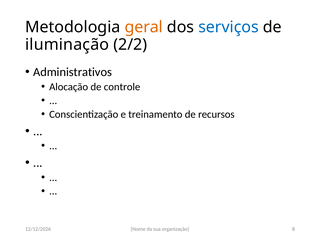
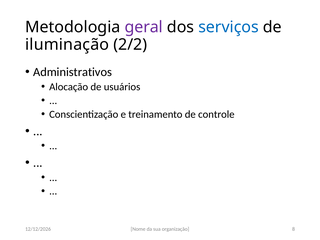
geral colour: orange -> purple
controle: controle -> usuários
recursos: recursos -> controle
